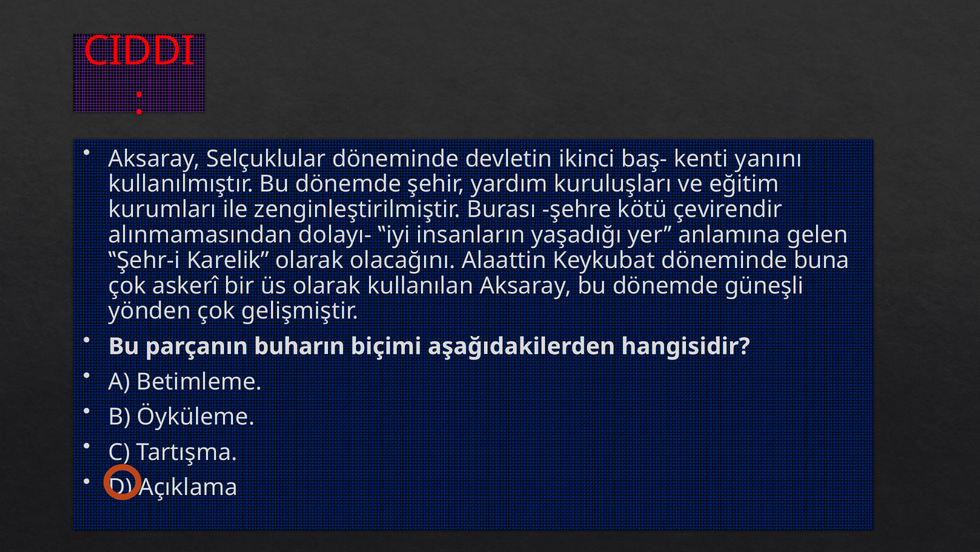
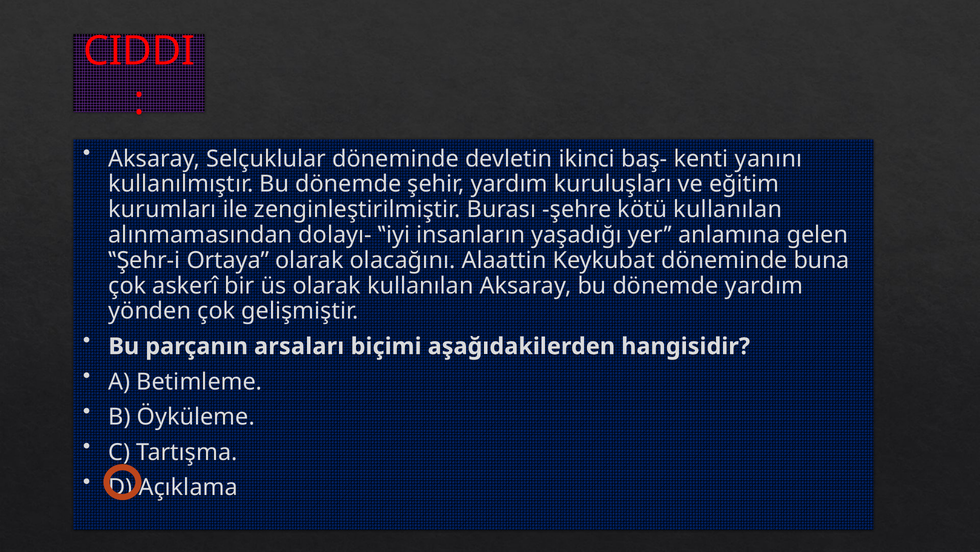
kötü çevirendir: çevirendir -> kullanılan
Karelik: Karelik -> Ortaya
dönemde güneşli: güneşli -> yardım
buharın: buharın -> arsaları
